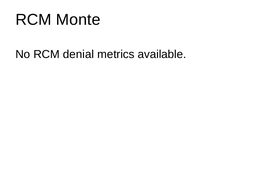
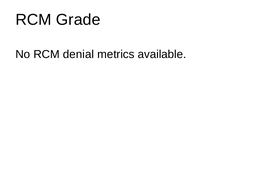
Monte: Monte -> Grade
